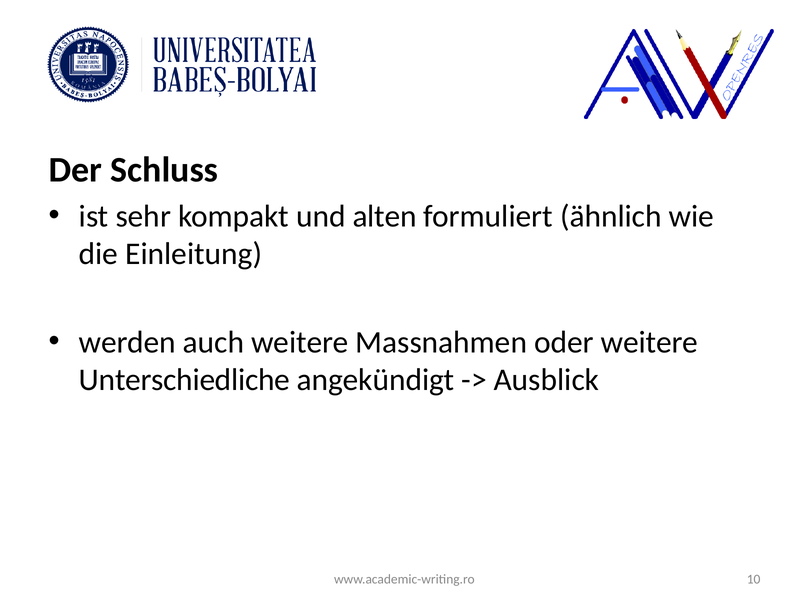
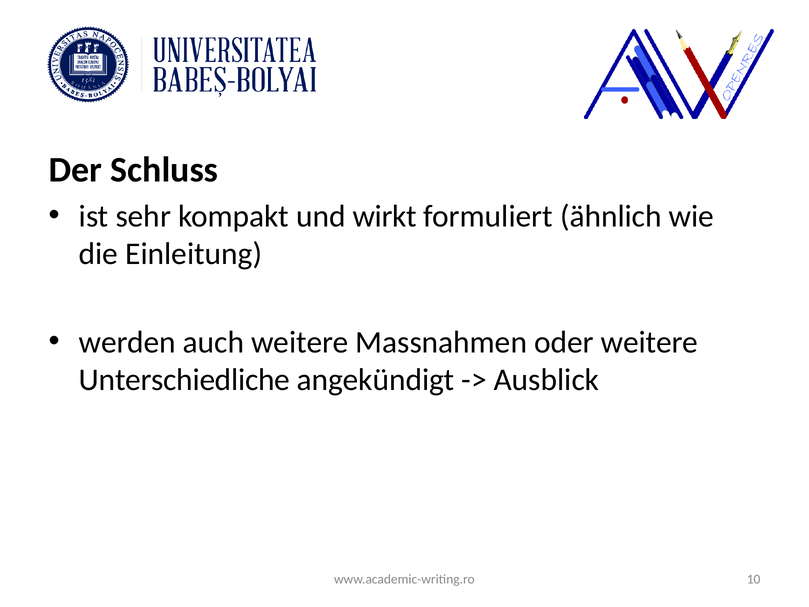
alten: alten -> wirkt
